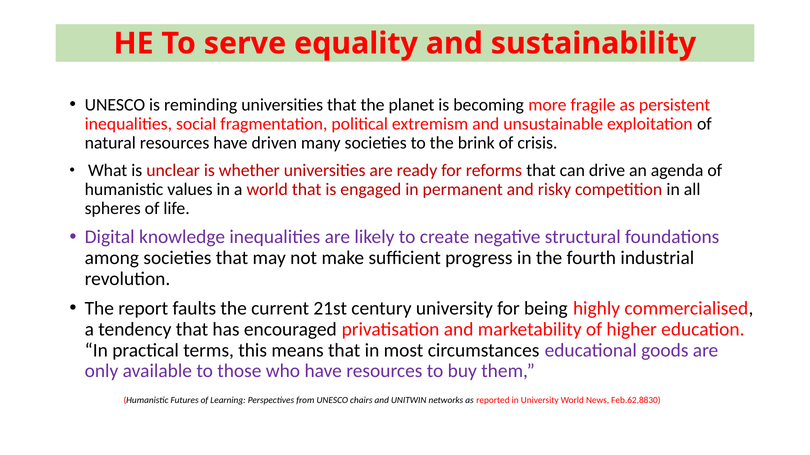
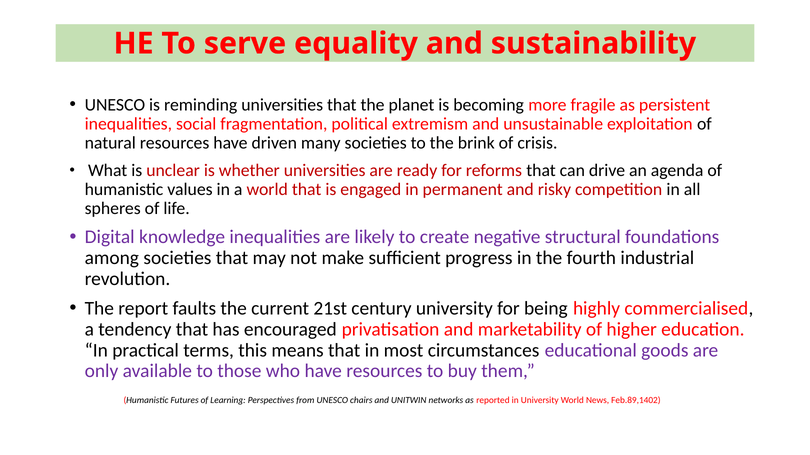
Feb.62,8830: Feb.62,8830 -> Feb.89,1402
